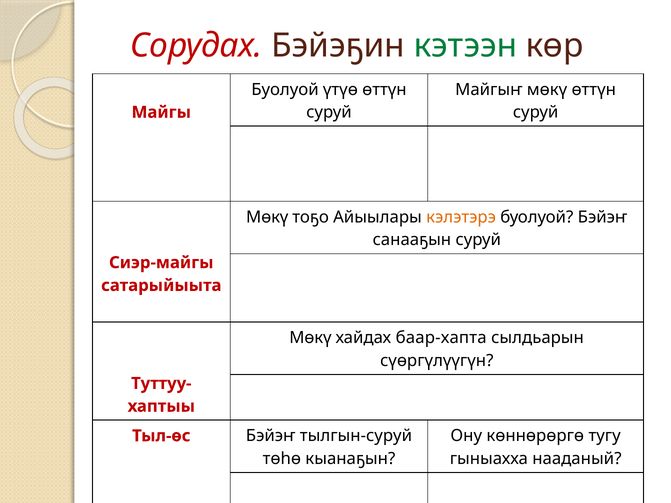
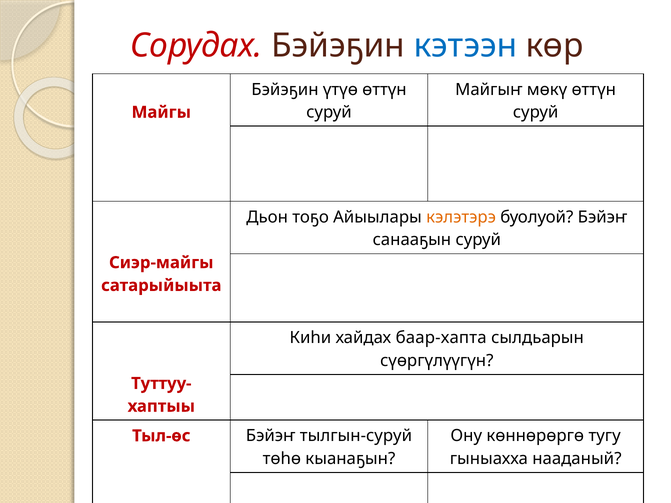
кэтээн colour: green -> blue
Буолуой at (285, 90): Буолуой -> Бэйэҕин
Мөкү at (267, 217): Мөкү -> Дьон
Мөкү at (310, 338): Мөкү -> Киһи
